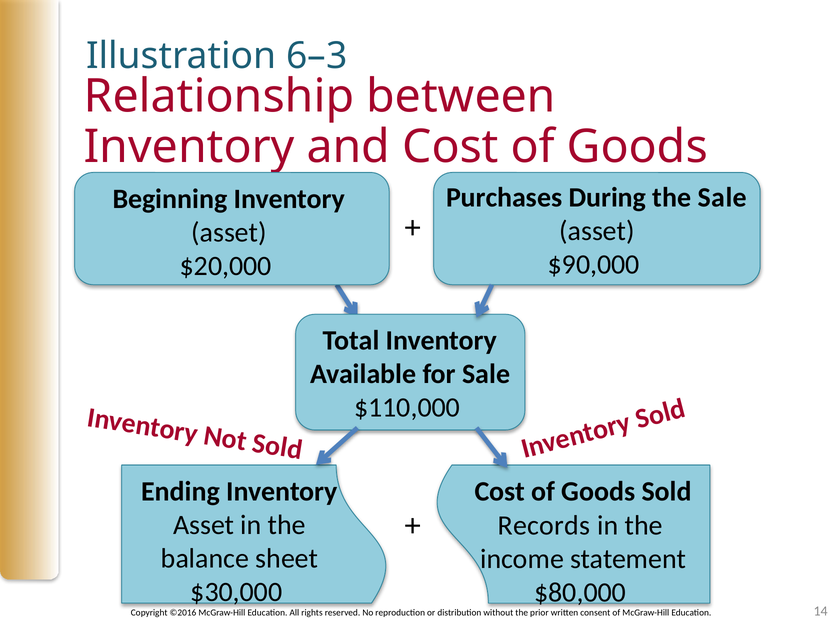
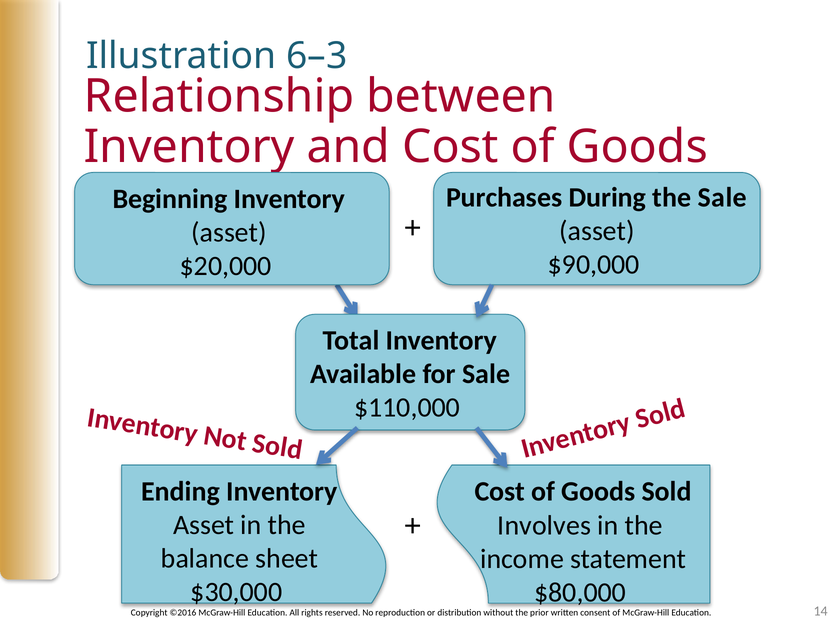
Records: Records -> Involves
